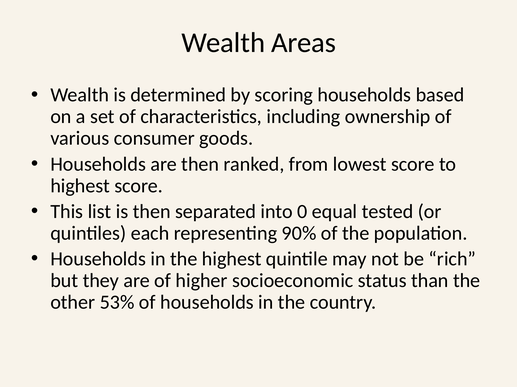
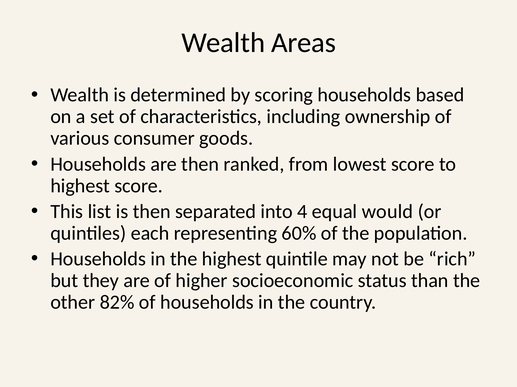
0: 0 -> 4
tested: tested -> would
90%: 90% -> 60%
53%: 53% -> 82%
